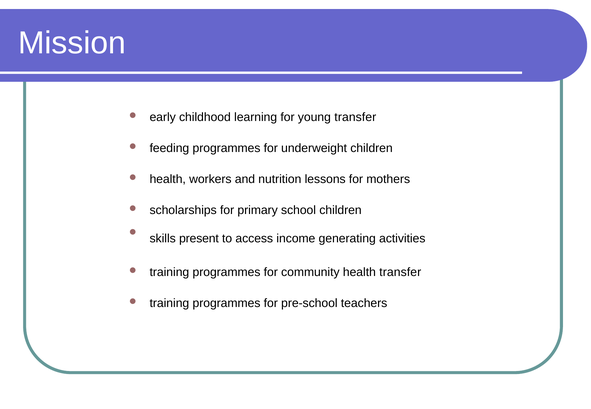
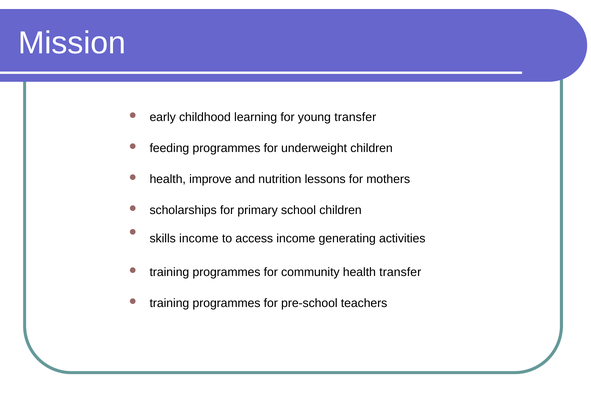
workers: workers -> improve
skills present: present -> income
